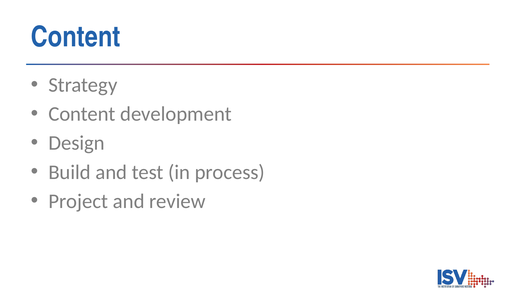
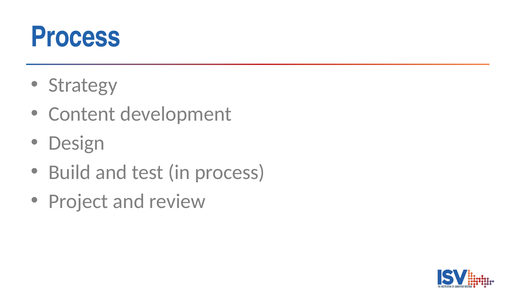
Content at (76, 37): Content -> Process
